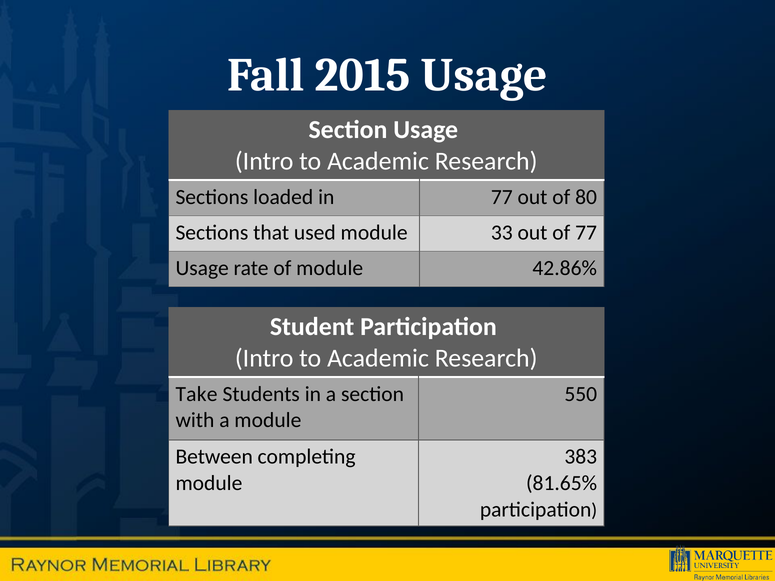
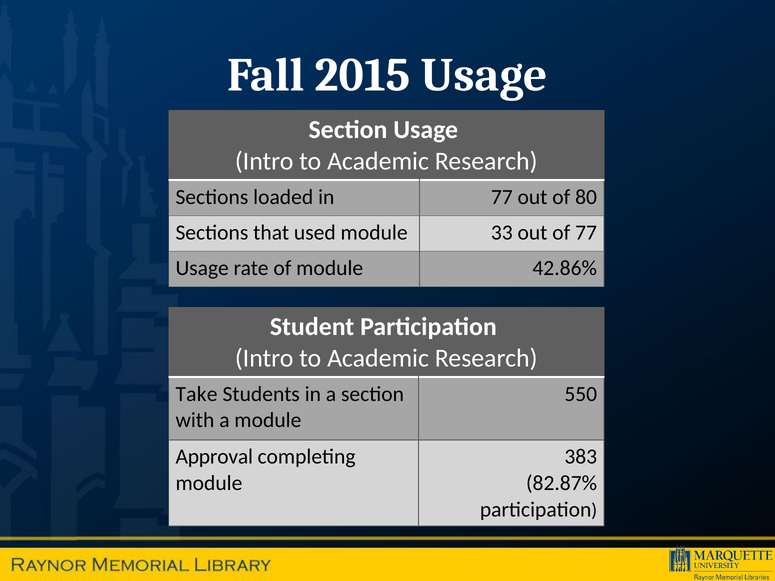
Between: Between -> Approval
81.65%: 81.65% -> 82.87%
